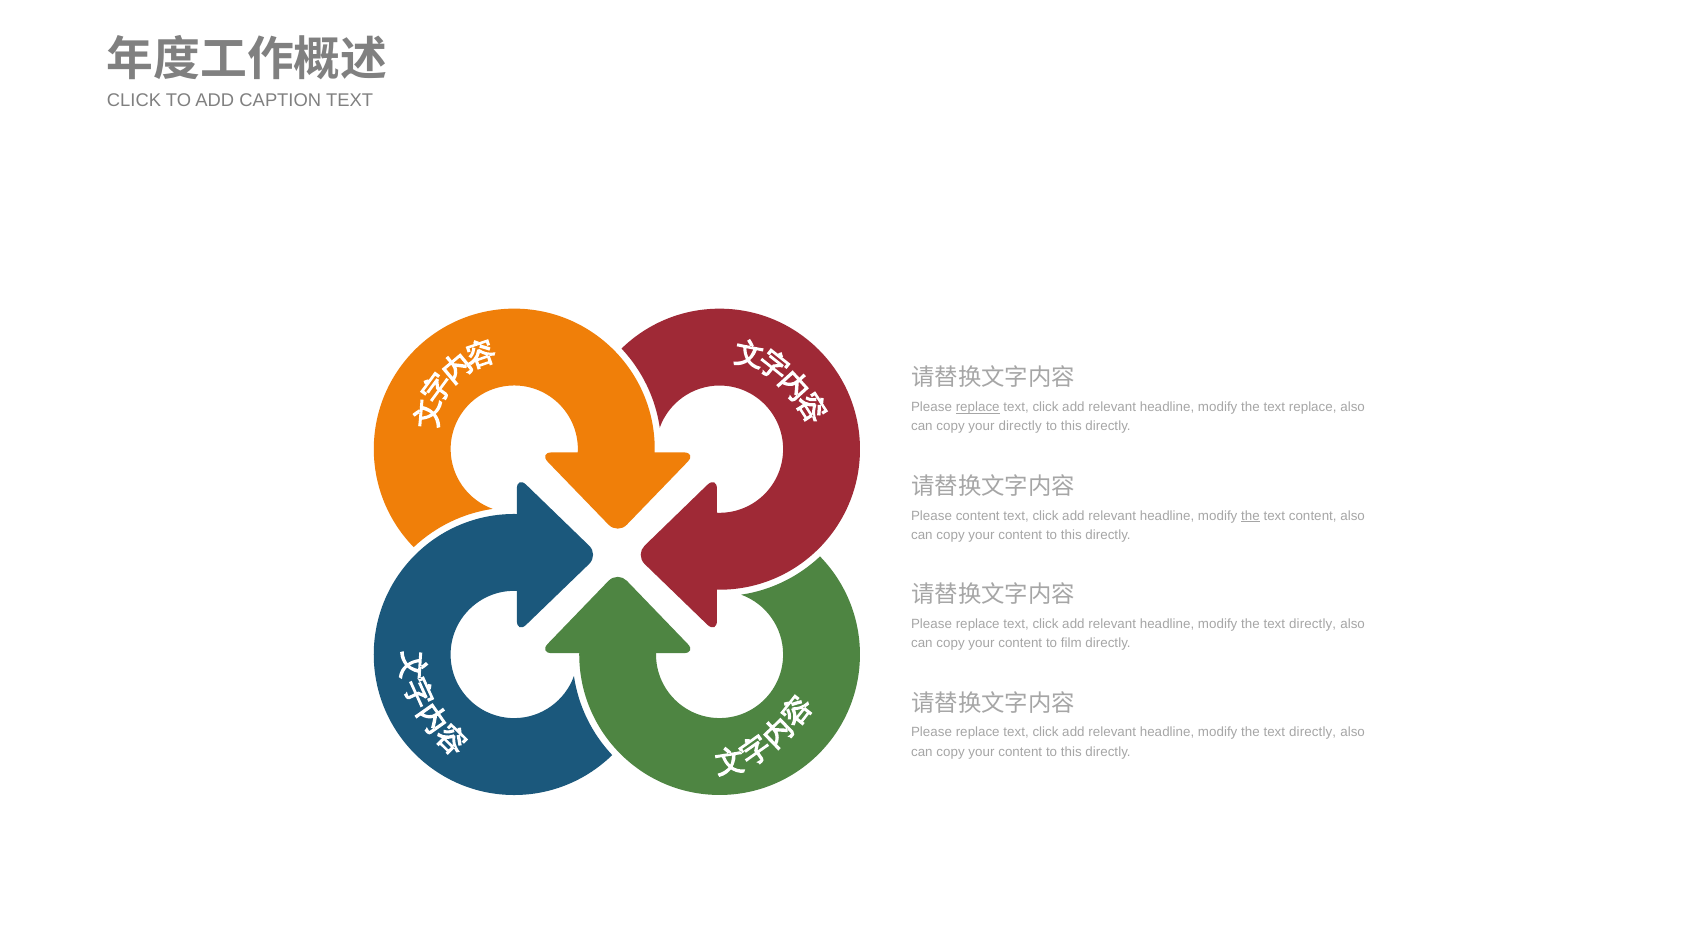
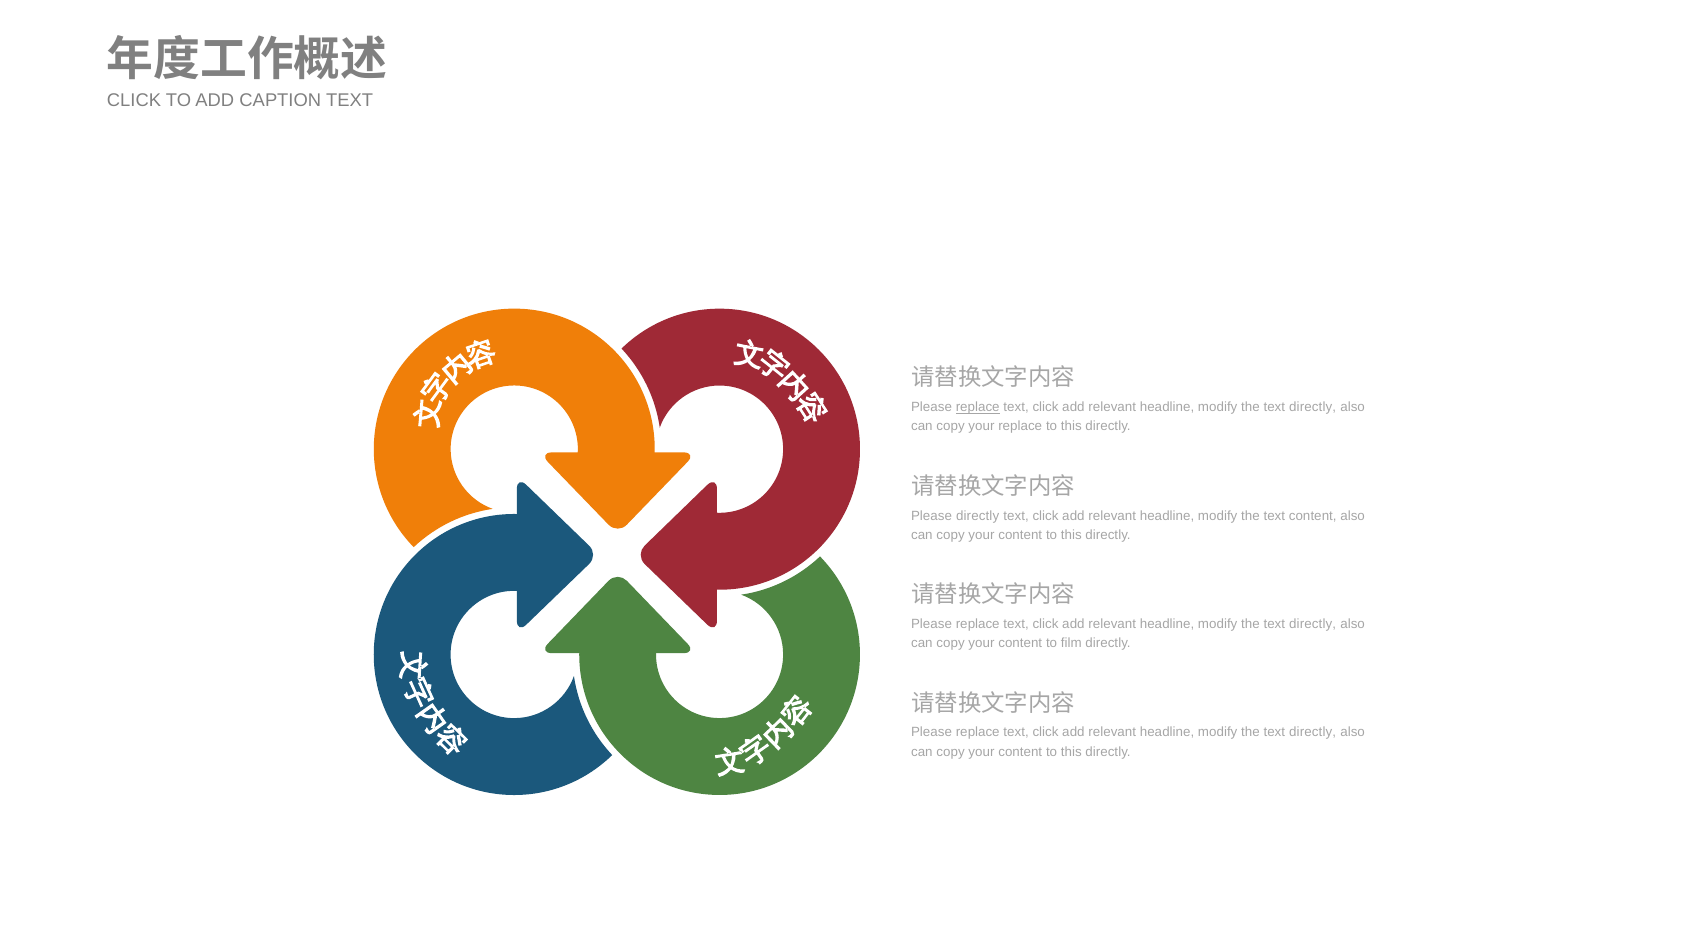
replace at (1313, 407): replace -> directly
your directly: directly -> replace
Please content: content -> directly
the at (1250, 516) underline: present -> none
